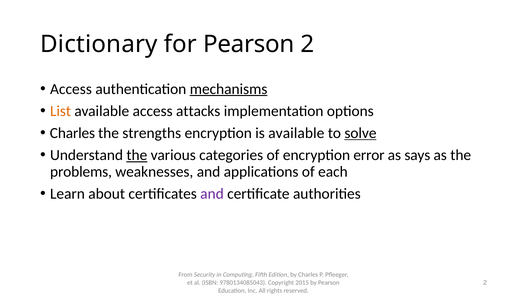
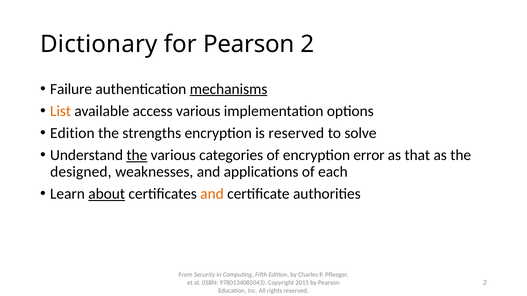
Access at (71, 89): Access -> Failure
access attacks: attacks -> various
Charles at (72, 133): Charles -> Edition
is available: available -> reserved
solve underline: present -> none
says: says -> that
problems: problems -> designed
about underline: none -> present
and at (212, 194) colour: purple -> orange
